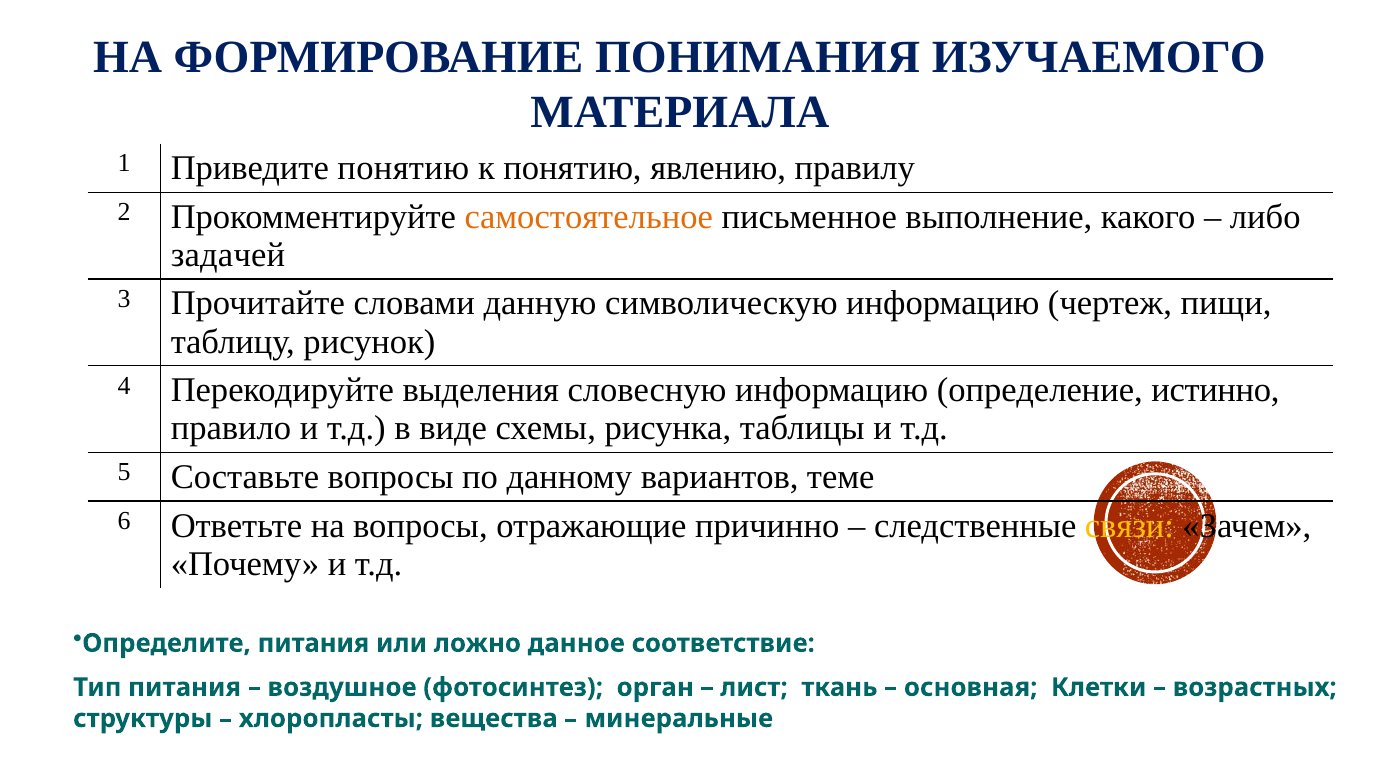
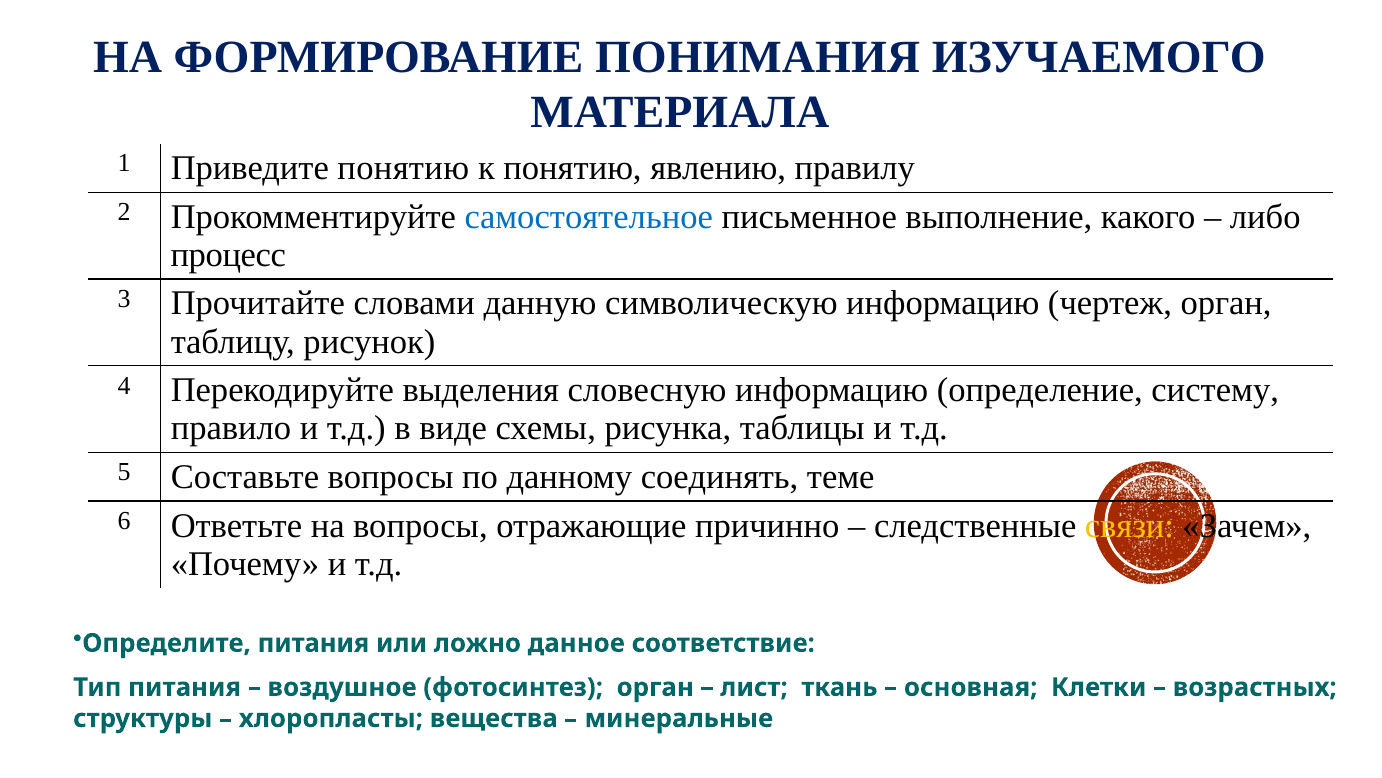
самостоятельное colour: orange -> blue
задачей: задачей -> процесс
чертеж пищи: пищи -> орган
истинно: истинно -> систему
вариантов: вариантов -> соединять
